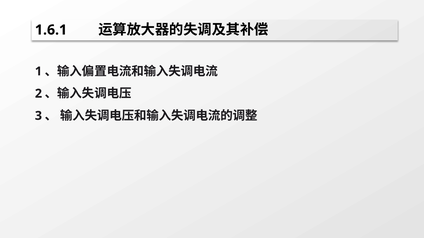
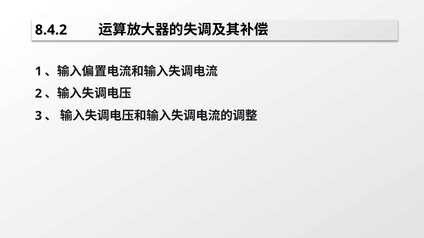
1.6.1: 1.6.1 -> 8.4.2
